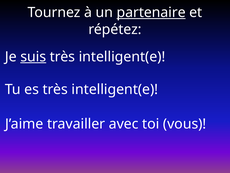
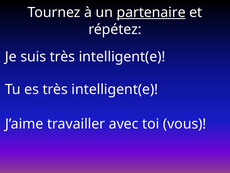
suis underline: present -> none
